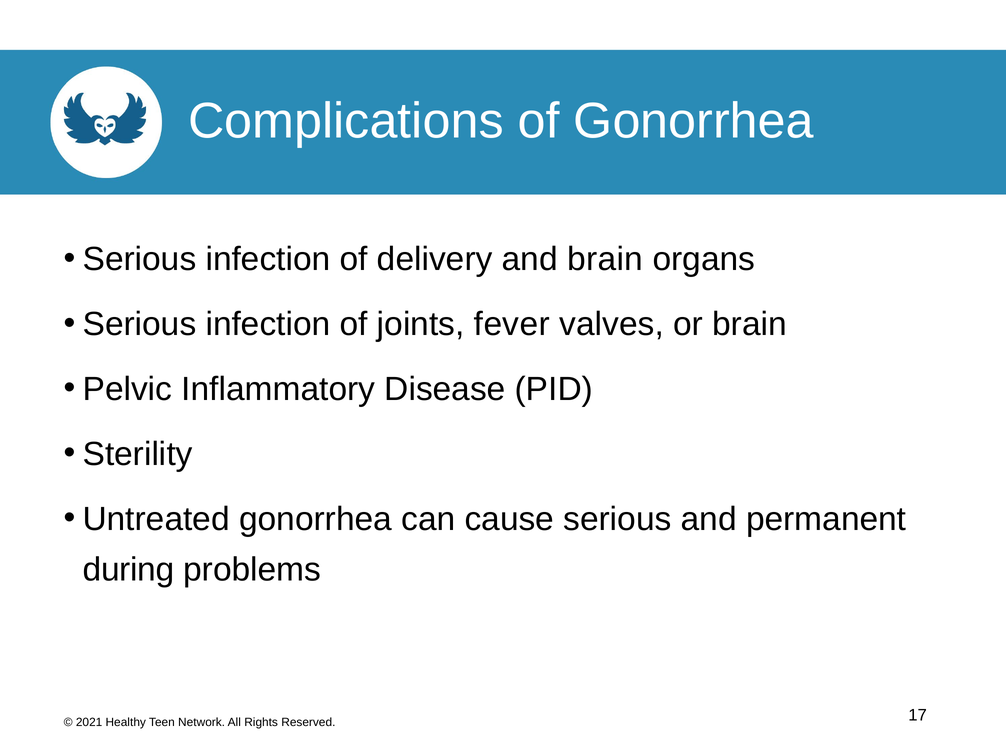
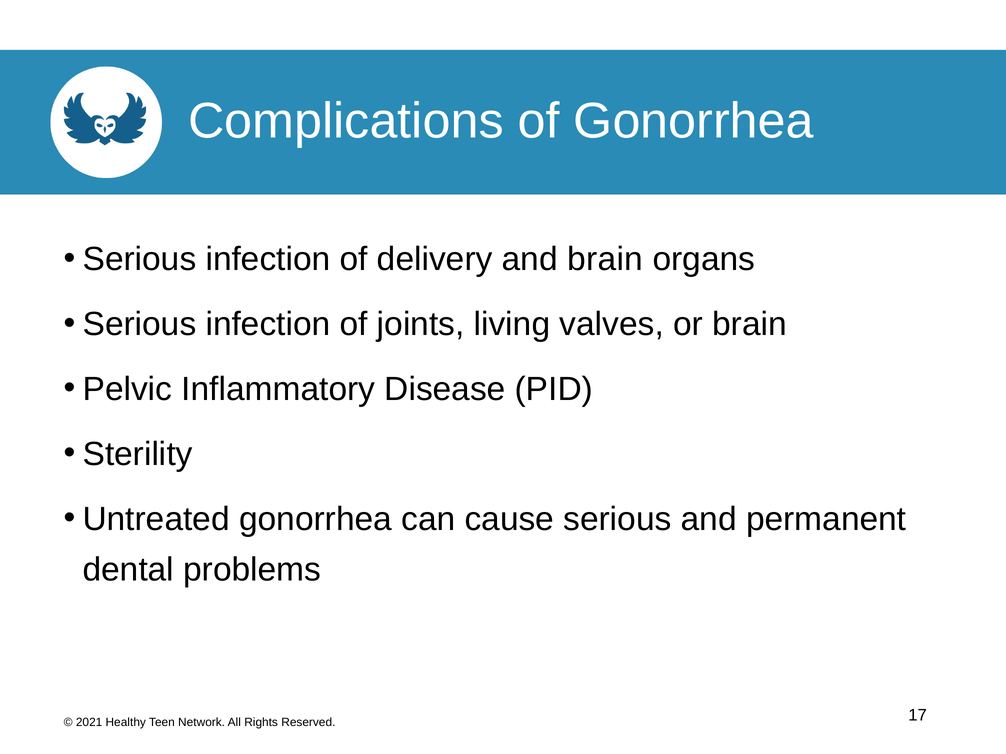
fever: fever -> living
during: during -> dental
